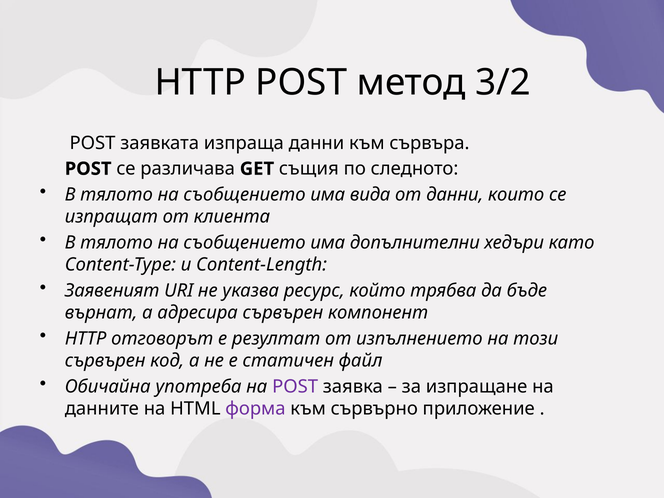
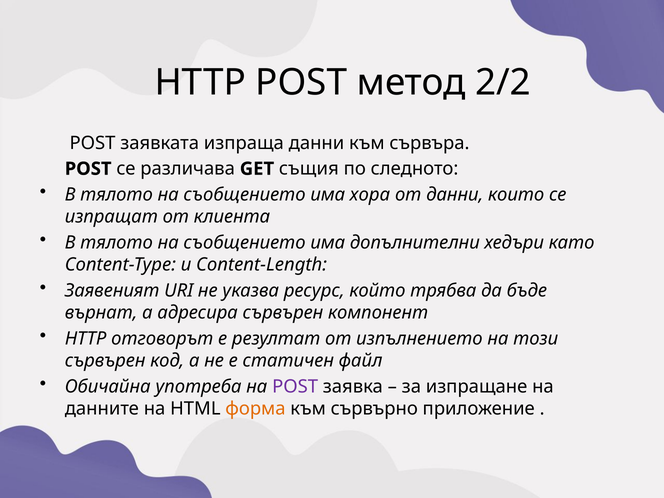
3/2: 3/2 -> 2/2
вида: вида -> хора
форма colour: purple -> orange
